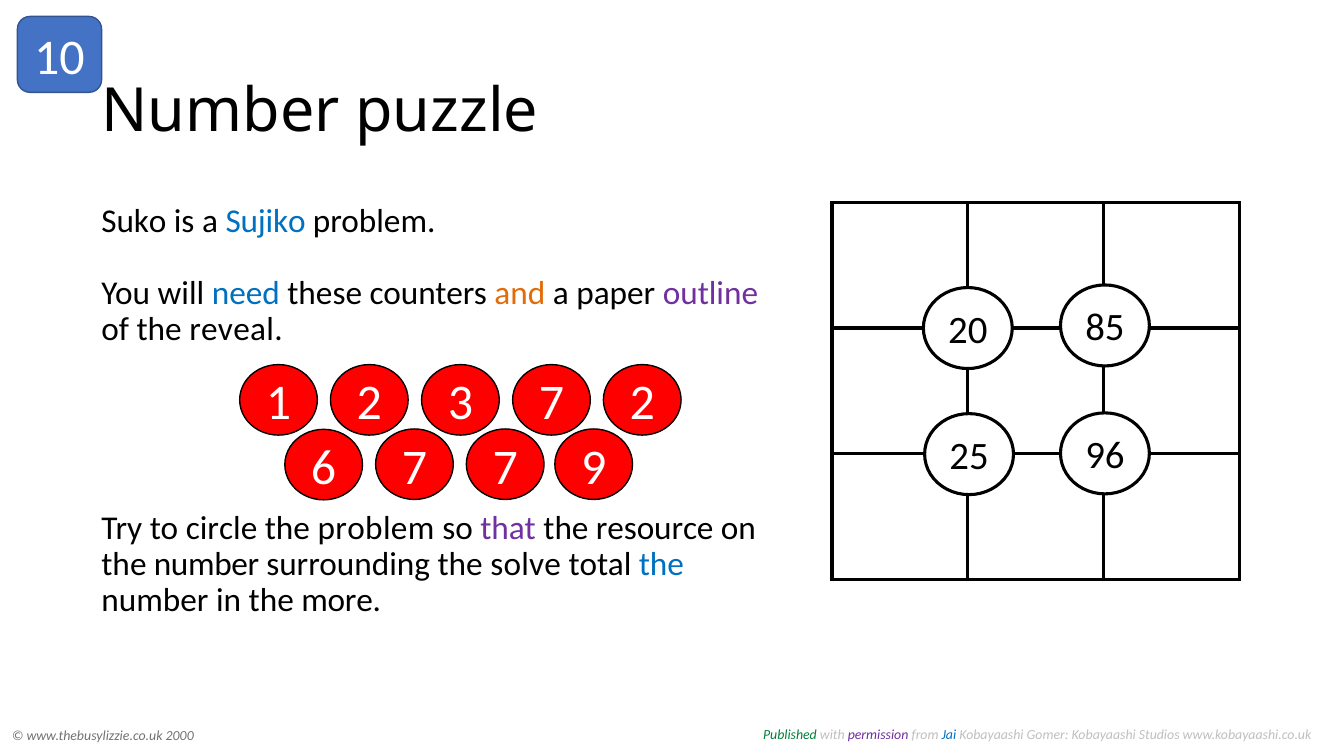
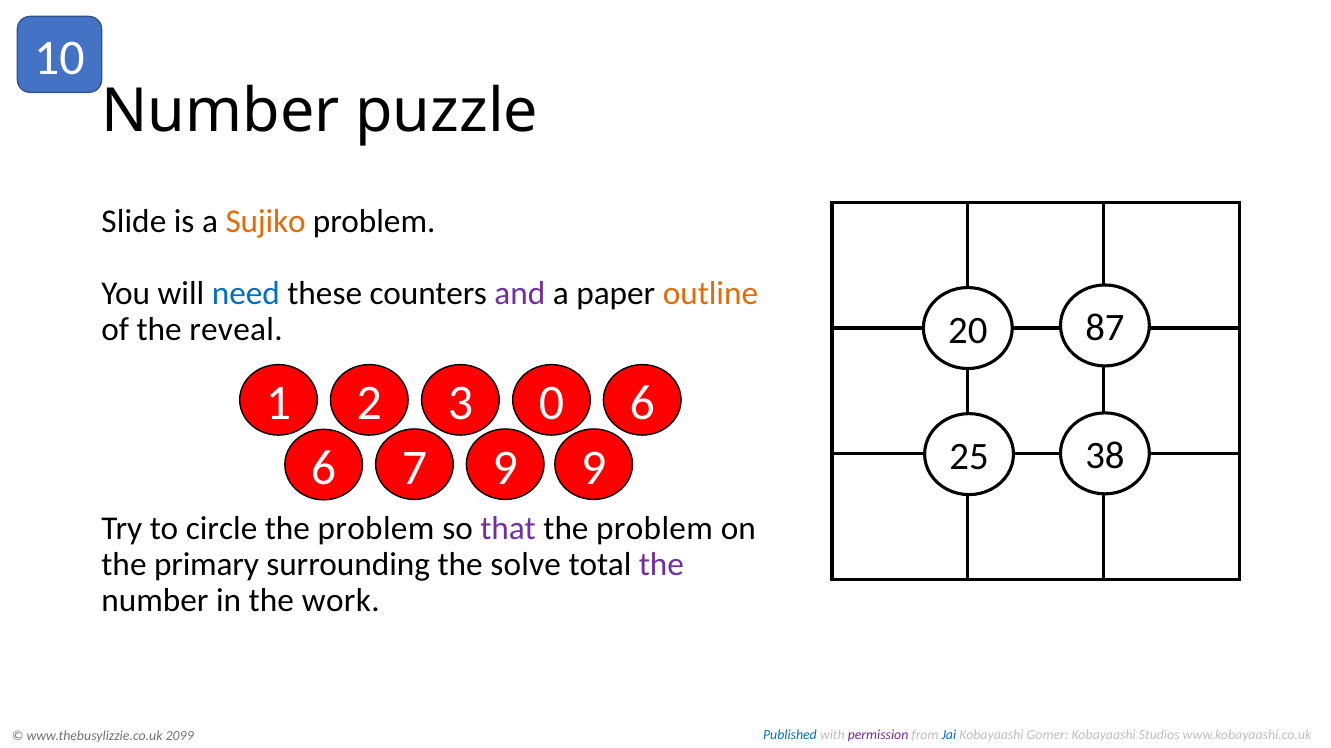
Suko: Suko -> Slide
Sujiko colour: blue -> orange
and colour: orange -> purple
outline colour: purple -> orange
85: 85 -> 87
1 7: 7 -> 0
2 2: 2 -> 6
96: 96 -> 38
7 7: 7 -> 9
resource at (655, 529): resource -> problem
number at (207, 565): number -> primary
the at (661, 565) colour: blue -> purple
more: more -> work
Published colour: green -> blue
2000: 2000 -> 2099
